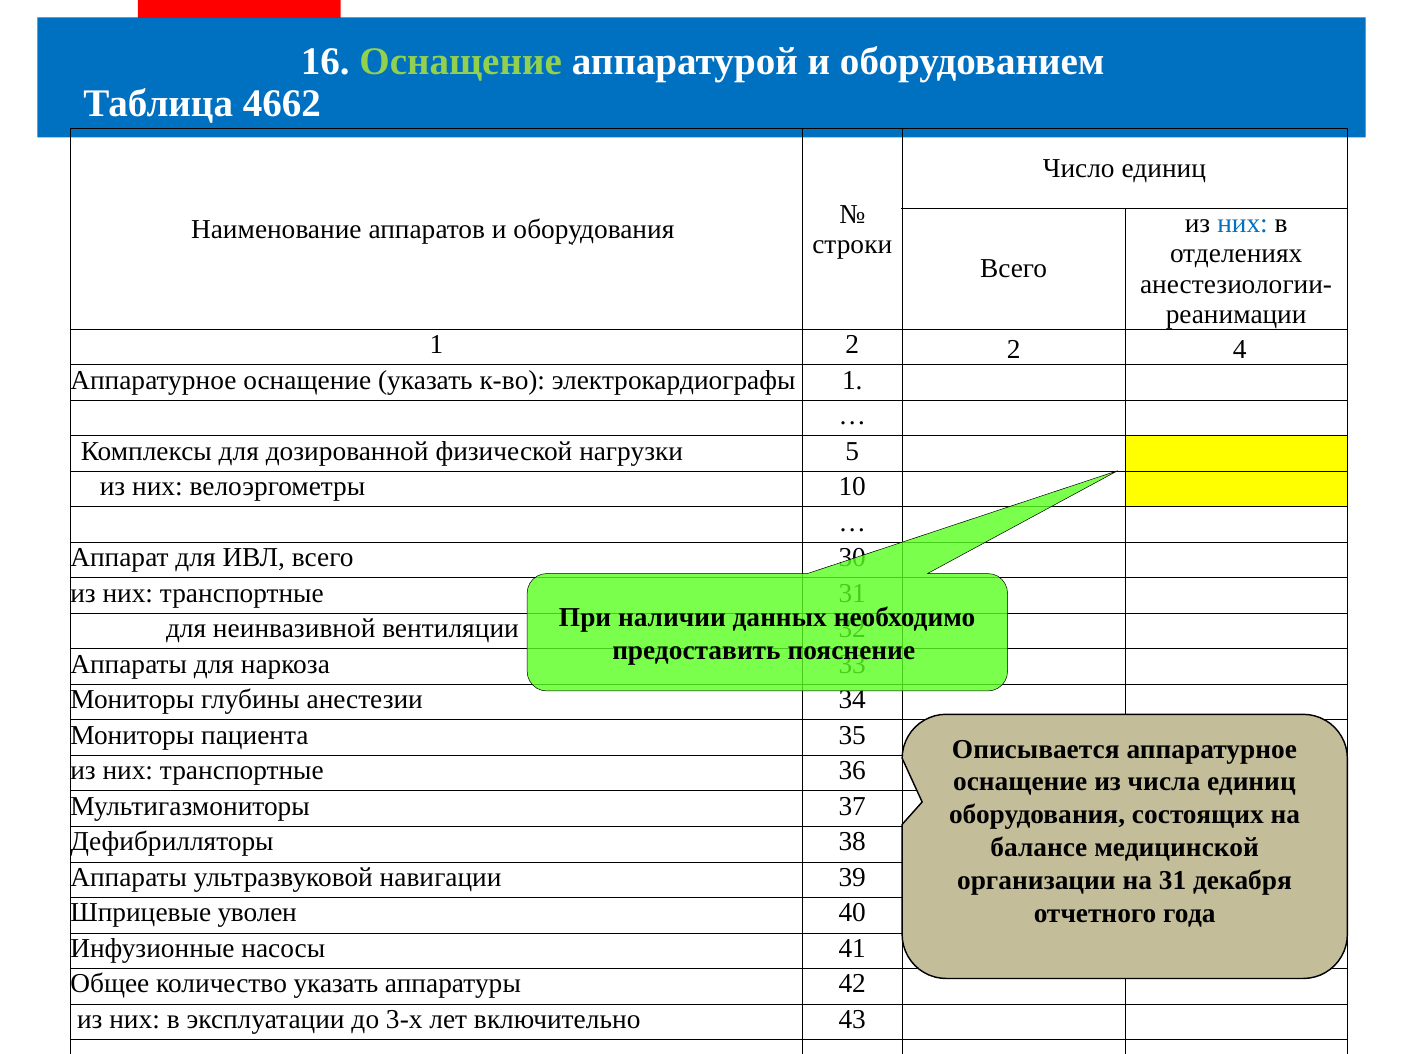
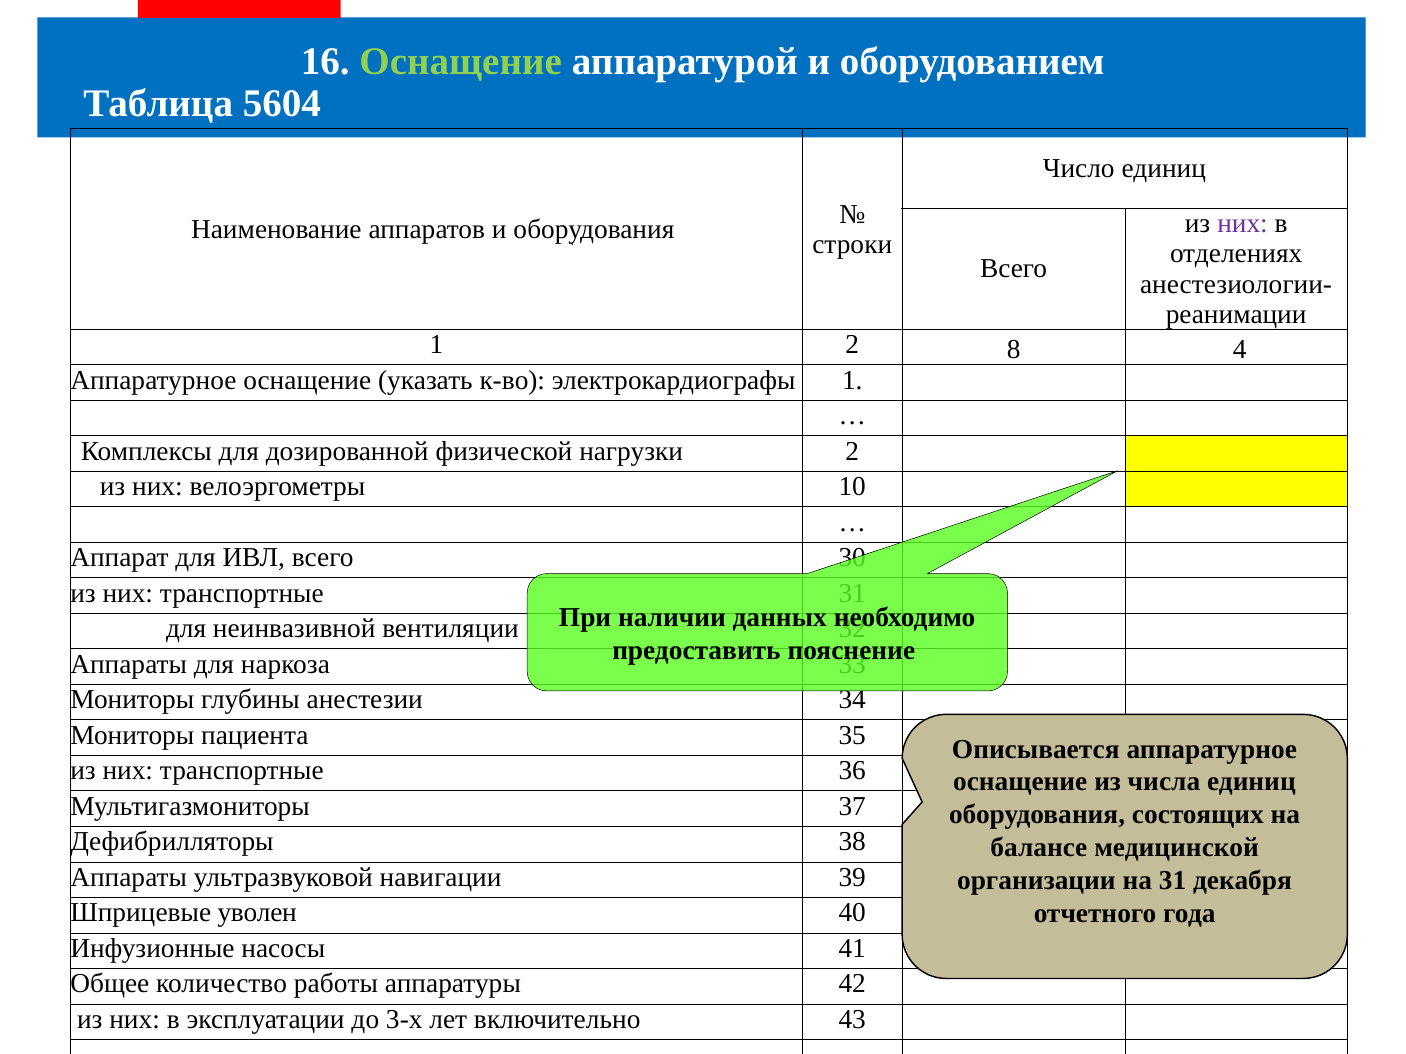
4662: 4662 -> 5604
них at (1243, 224) colour: blue -> purple
2 2: 2 -> 8
нагрузки 5: 5 -> 2
количество указать: указать -> работы
